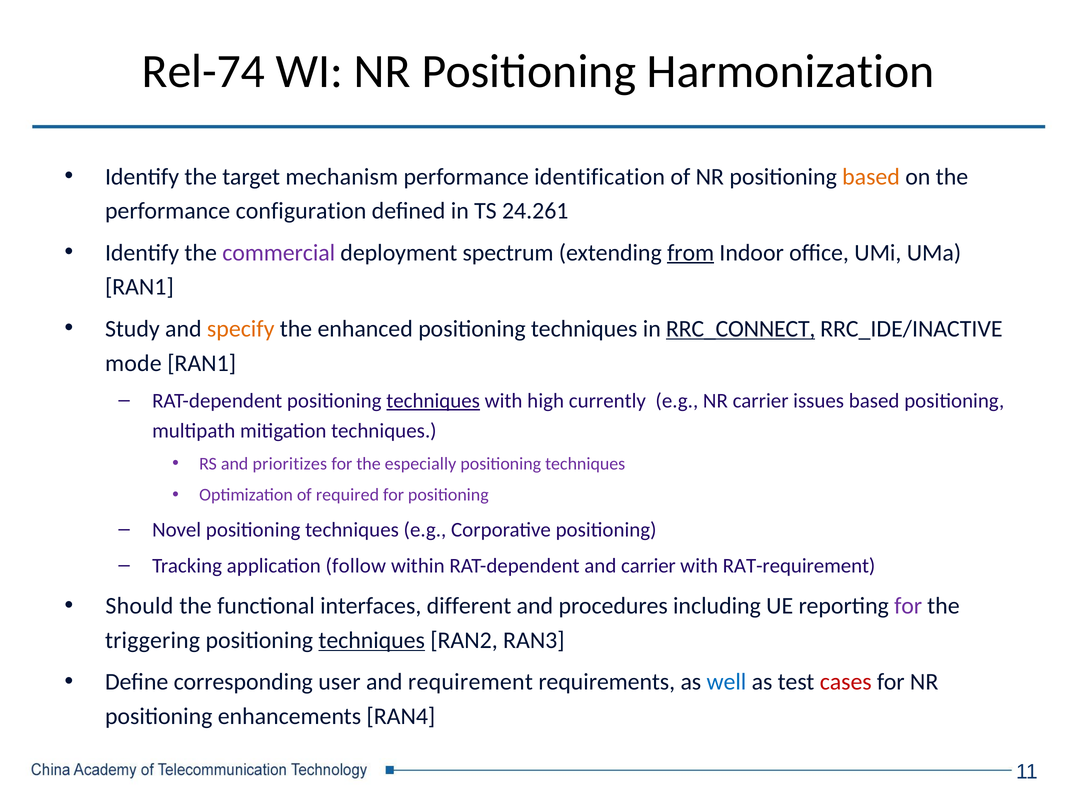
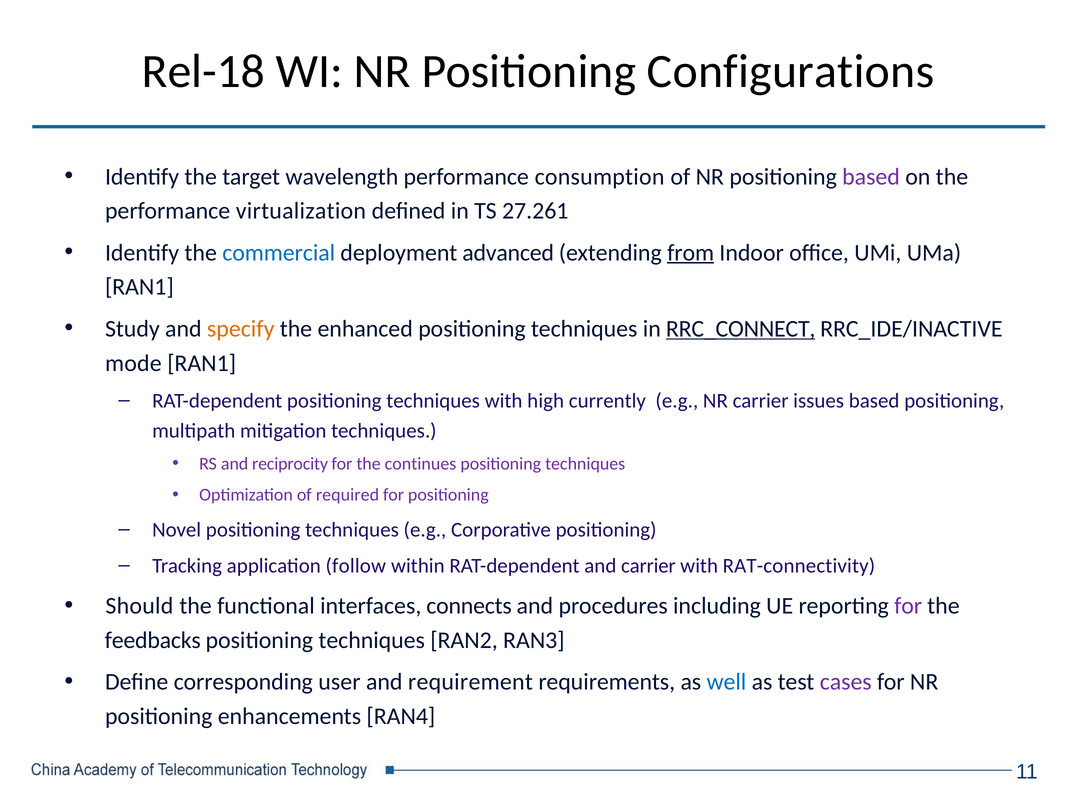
Rel-74: Rel-74 -> Rel-18
Harmonization: Harmonization -> Configurations
mechanism: mechanism -> wavelength
identification: identification -> consumption
based at (871, 177) colour: orange -> purple
configuration: configuration -> virtualization
24.261: 24.261 -> 27.261
commercial colour: purple -> blue
spectrum: spectrum -> advanced
techniques at (433, 401) underline: present -> none
prioritizes: prioritizes -> reciprocity
especially: especially -> continues
RAT-requirement: RAT-requirement -> RAT-connectivity
different: different -> connects
triggering: triggering -> feedbacks
techniques at (372, 640) underline: present -> none
cases colour: red -> purple
